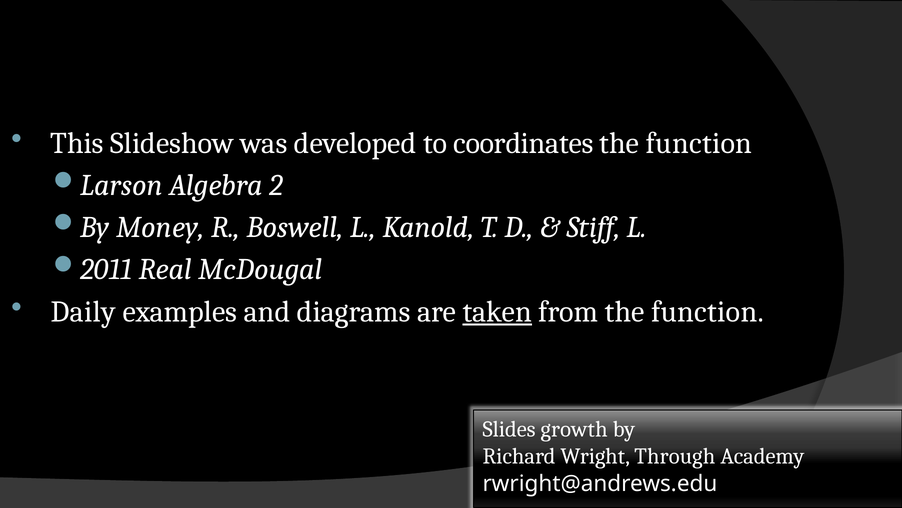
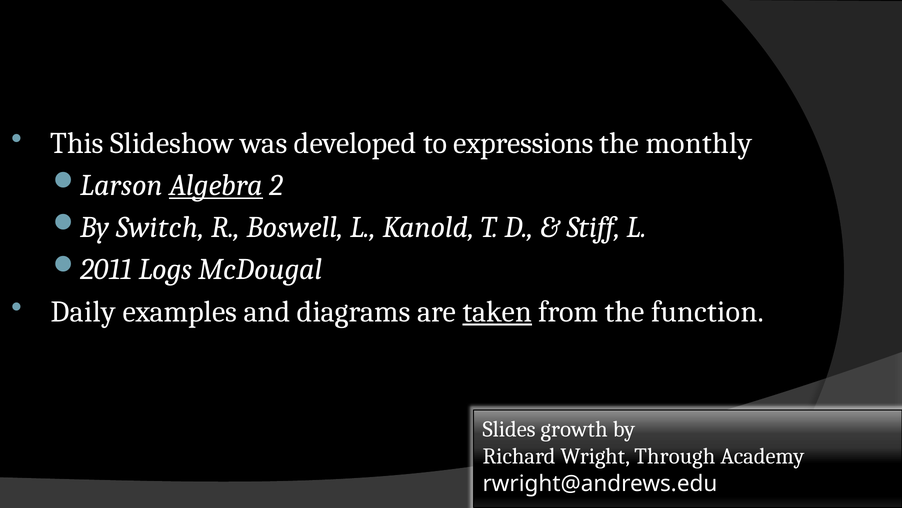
coordinates: coordinates -> expressions
function at (699, 143): function -> monthly
Algebra underline: none -> present
Money: Money -> Switch
Real: Real -> Logs
